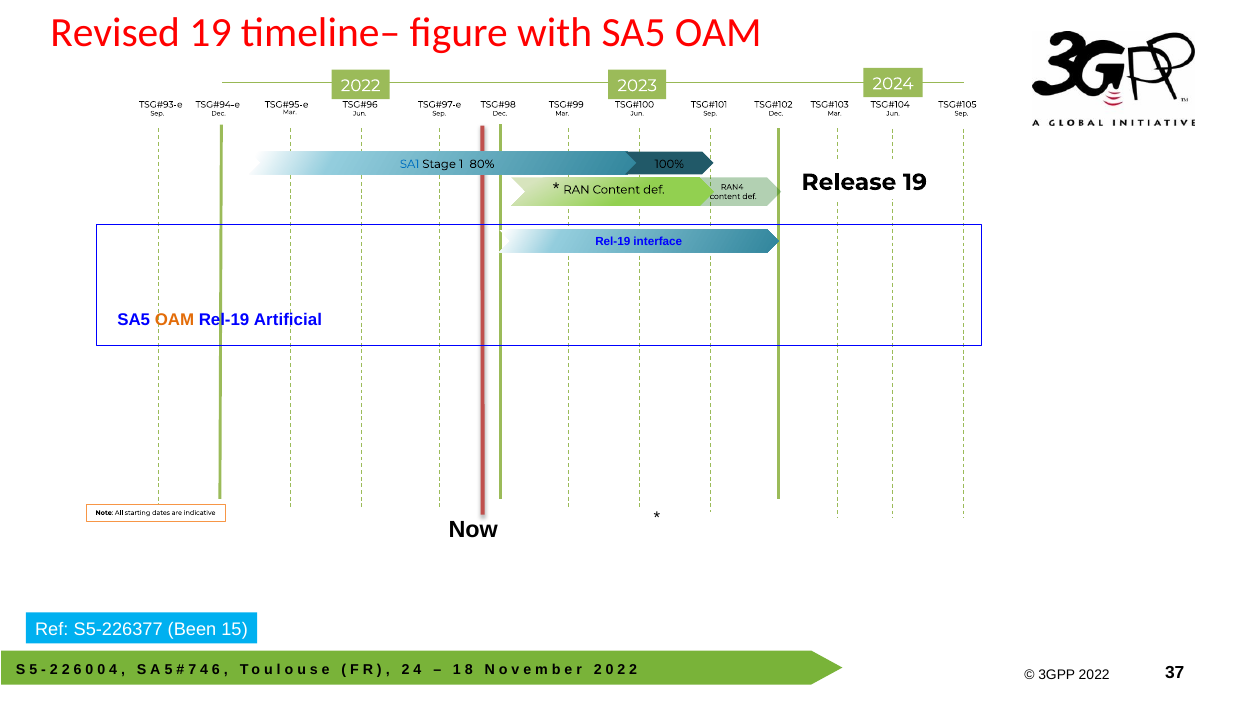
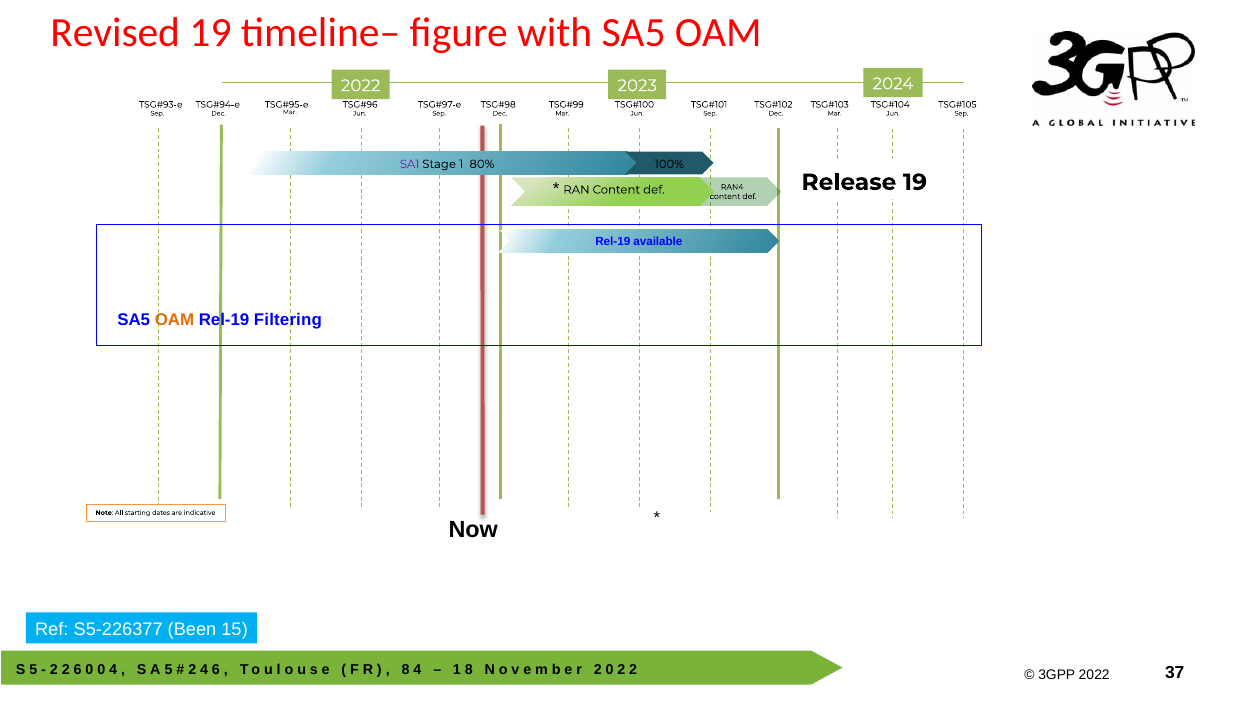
SA1 colour: blue -> purple
interface: interface -> available
Artificial: Artificial -> Filtering
7 at (192, 670): 7 -> 2
2 at (406, 670): 2 -> 8
